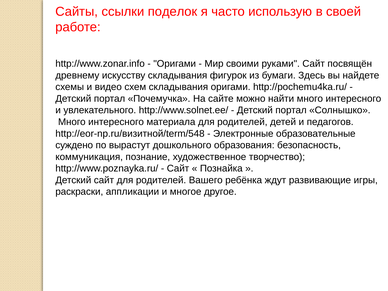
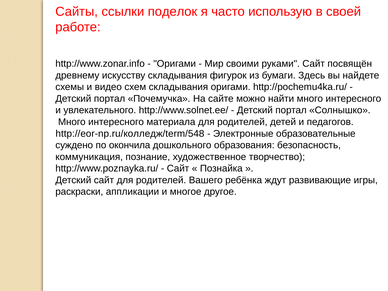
http://eor-np.ru/визитной/term/548: http://eor-np.ru/визитной/term/548 -> http://eor-np.ru/колледж/term/548
вырастут: вырастут -> окончила
